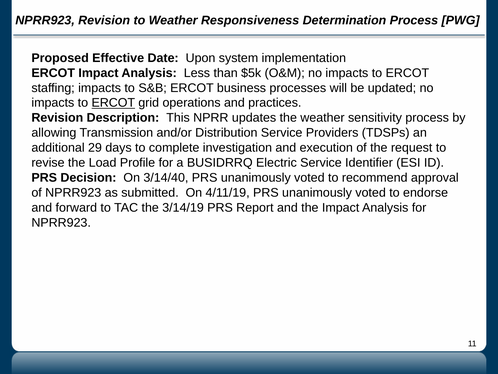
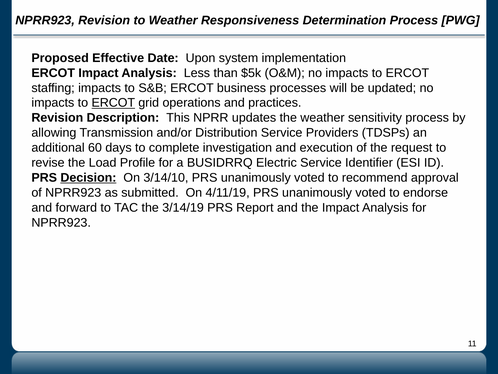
29: 29 -> 60
Decision underline: none -> present
3/14/40: 3/14/40 -> 3/14/10
